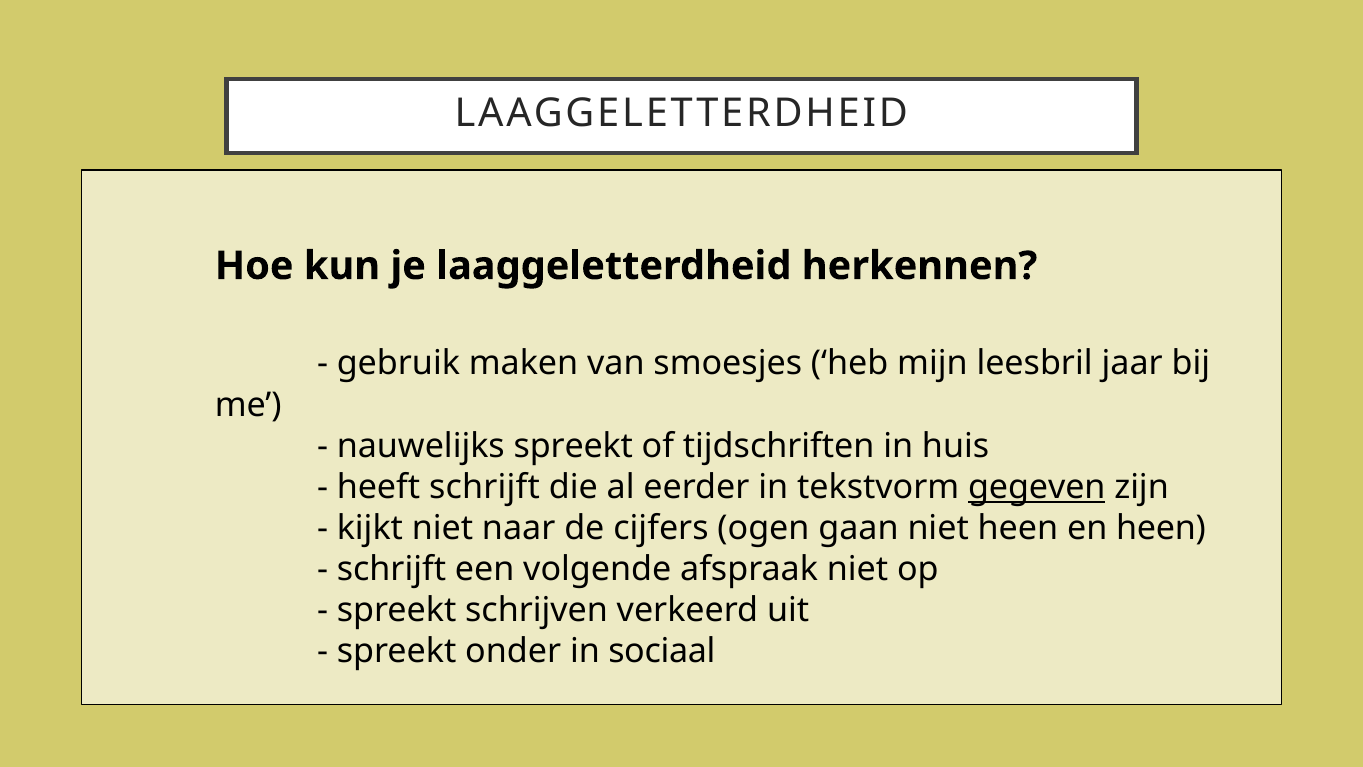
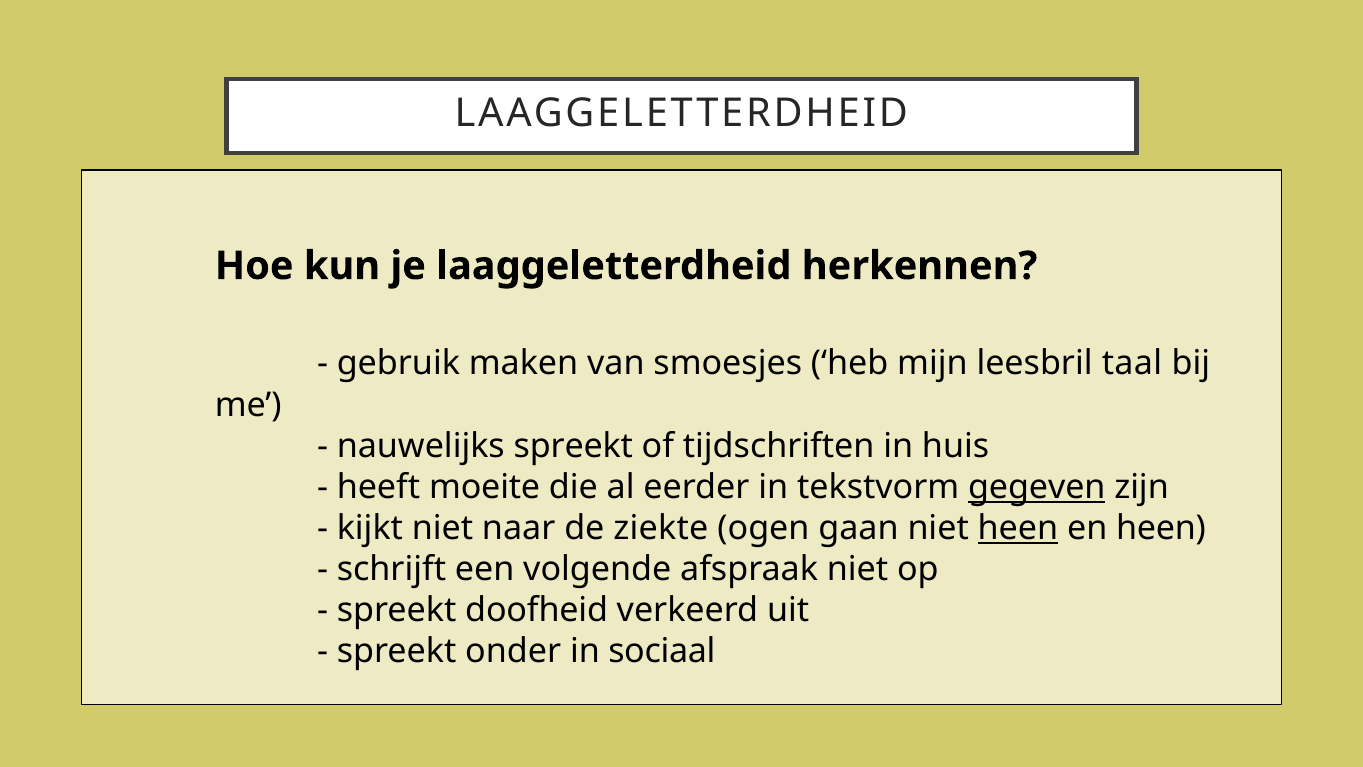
jaar: jaar -> taal
heeft schrijft: schrijft -> moeite
cijfers: cijfers -> ziekte
heen at (1018, 528) underline: none -> present
schrijven: schrijven -> doofheid
